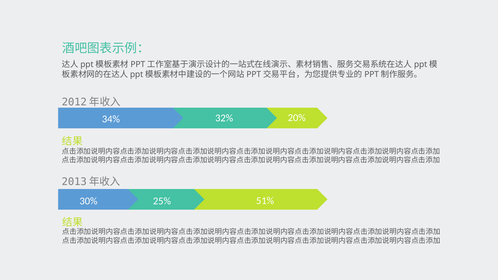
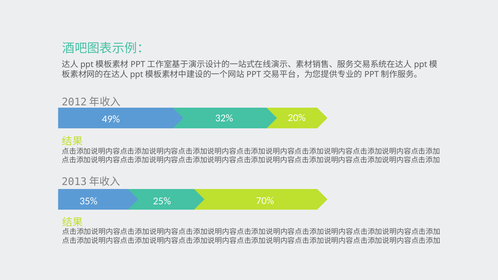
34%: 34% -> 49%
51%: 51% -> 70%
30%: 30% -> 35%
